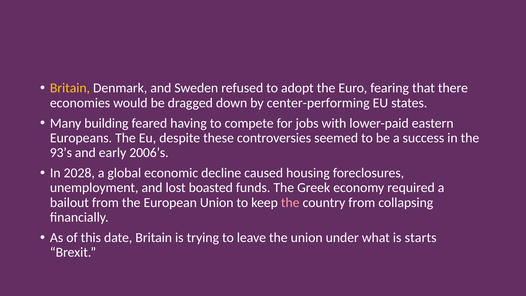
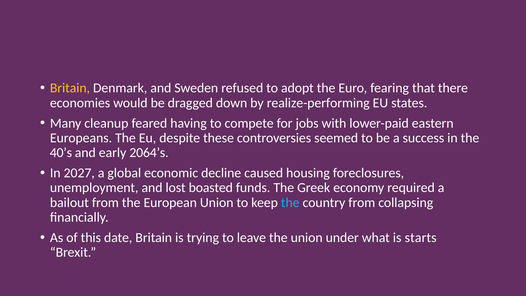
center-performing: center-performing -> realize-performing
building: building -> cleanup
93’s: 93’s -> 40’s
2006’s: 2006’s -> 2064’s
2028: 2028 -> 2027
the at (290, 203) colour: pink -> light blue
